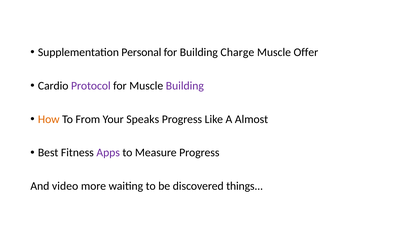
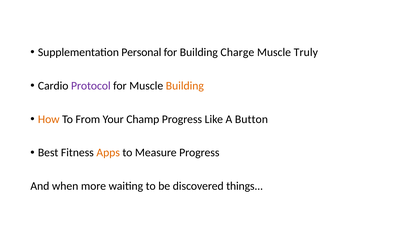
Offer: Offer -> Truly
Building at (185, 85) colour: purple -> orange
Speaks: Speaks -> Champ
Almost: Almost -> Button
Apps colour: purple -> orange
video: video -> when
